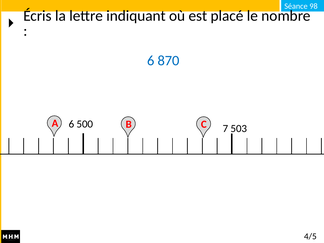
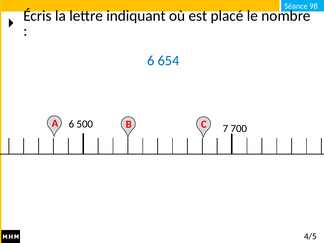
870: 870 -> 654
503: 503 -> 700
